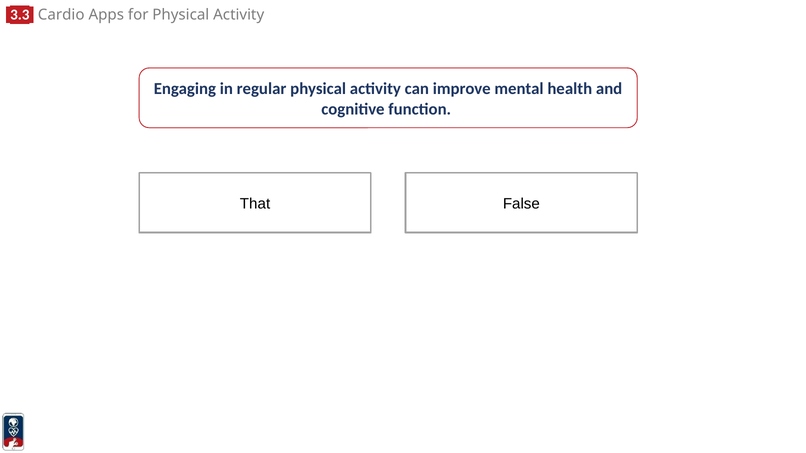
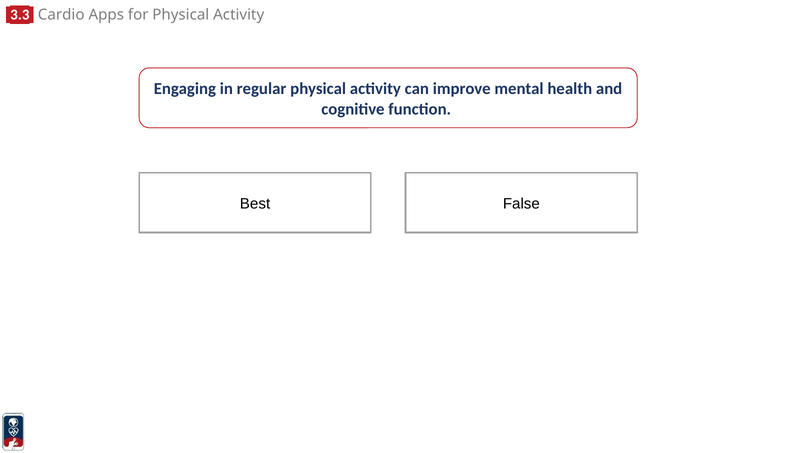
That: That -> Best
